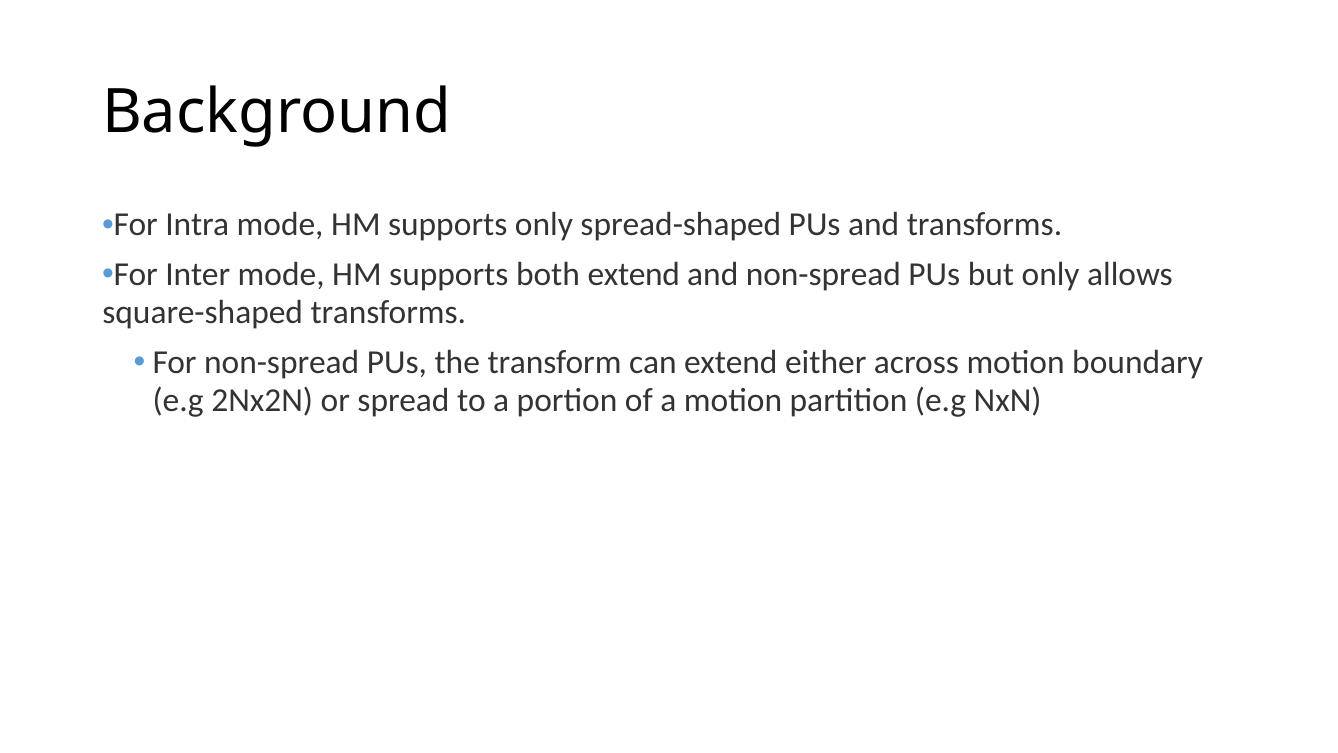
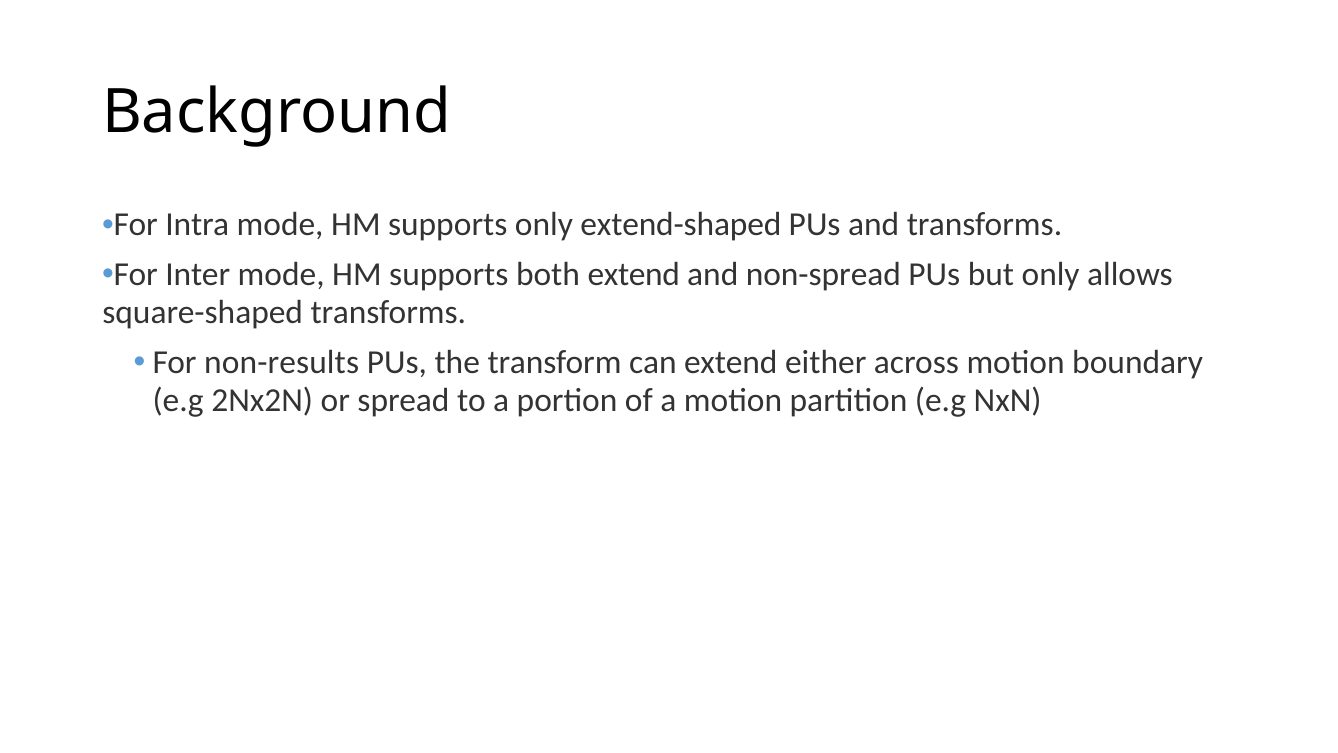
spread-shaped: spread-shaped -> extend-shaped
For non-spread: non-spread -> non-results
